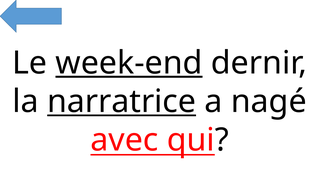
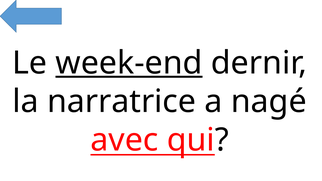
narratrice underline: present -> none
